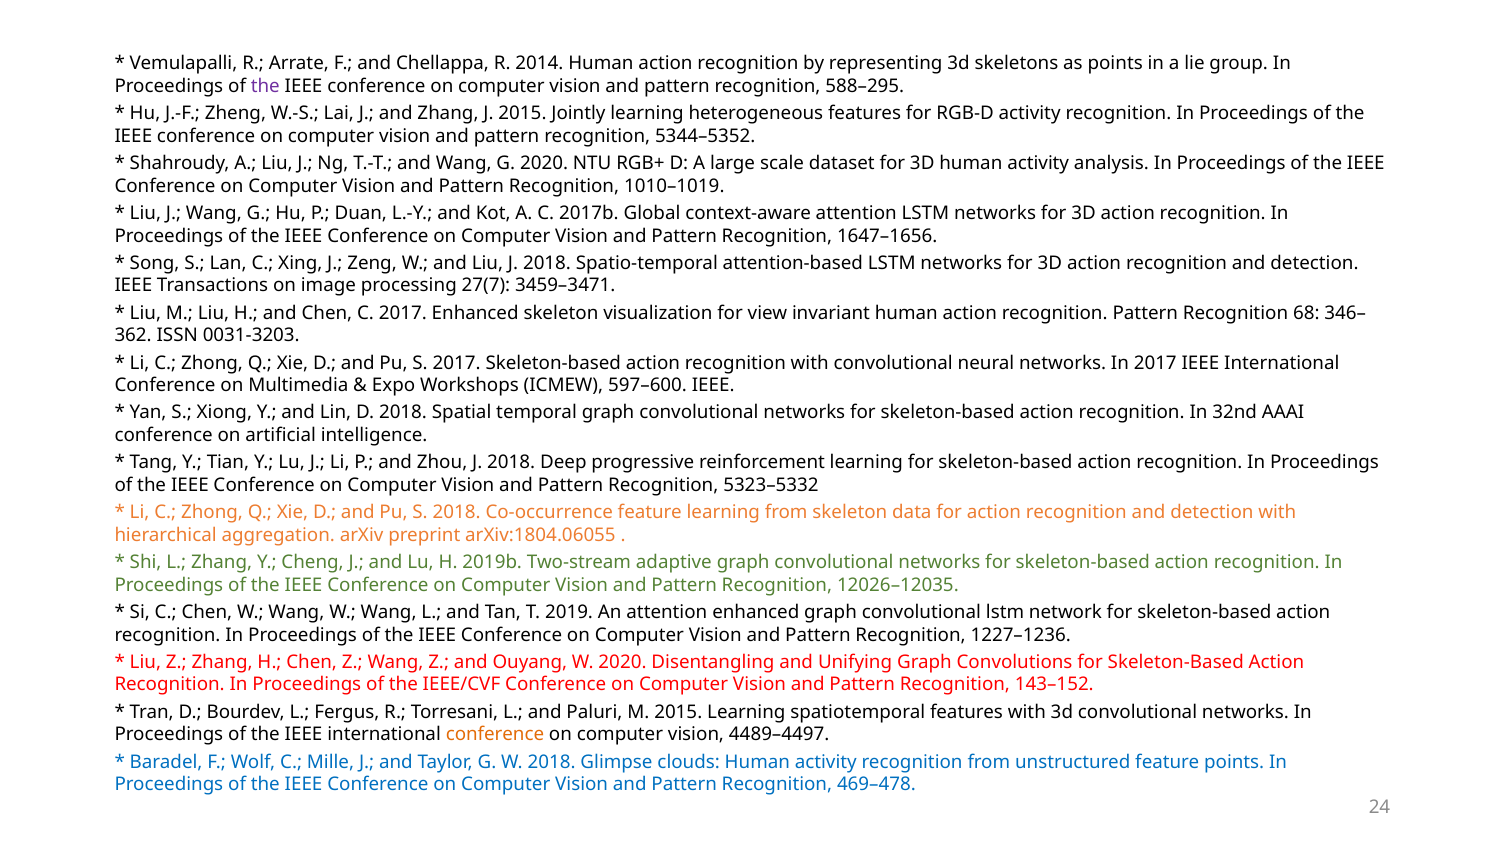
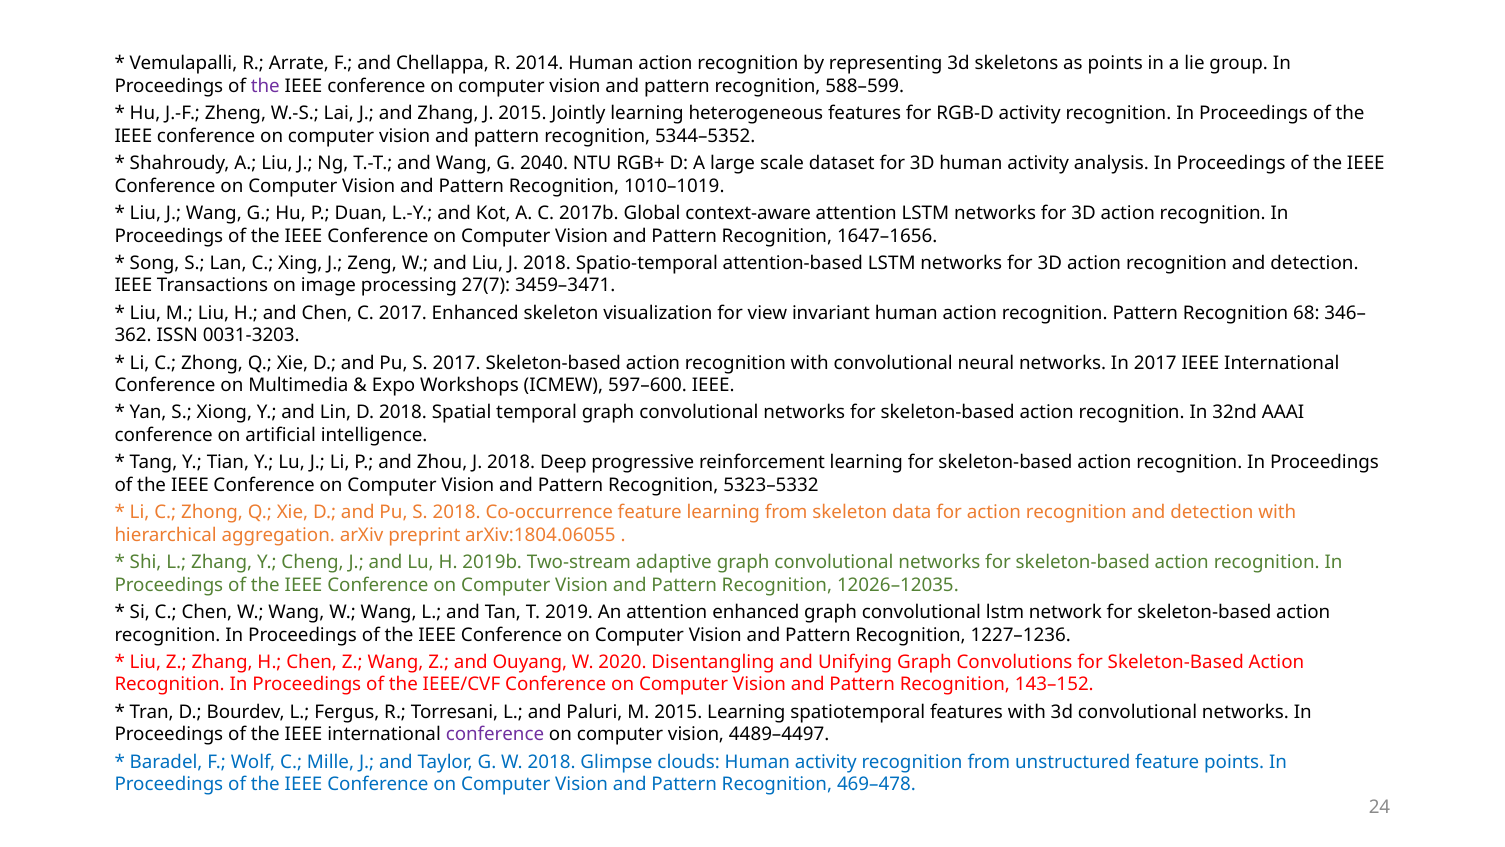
588–295: 588–295 -> 588–599
G 2020: 2020 -> 2040
conference at (495, 734) colour: orange -> purple
